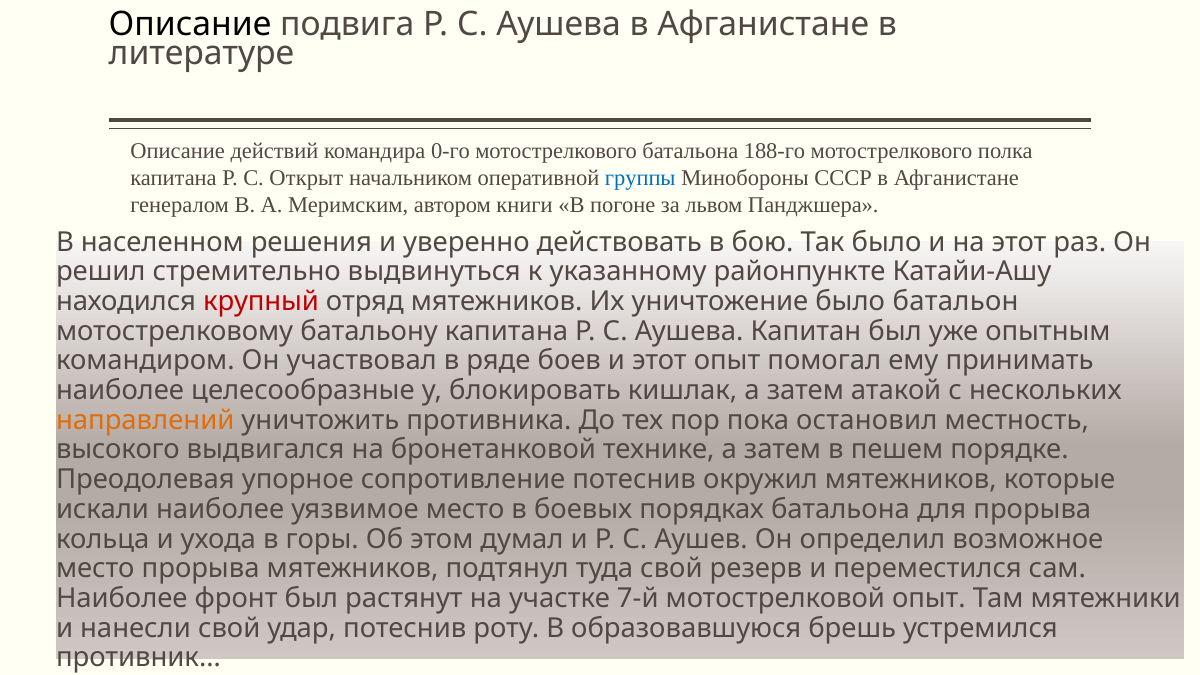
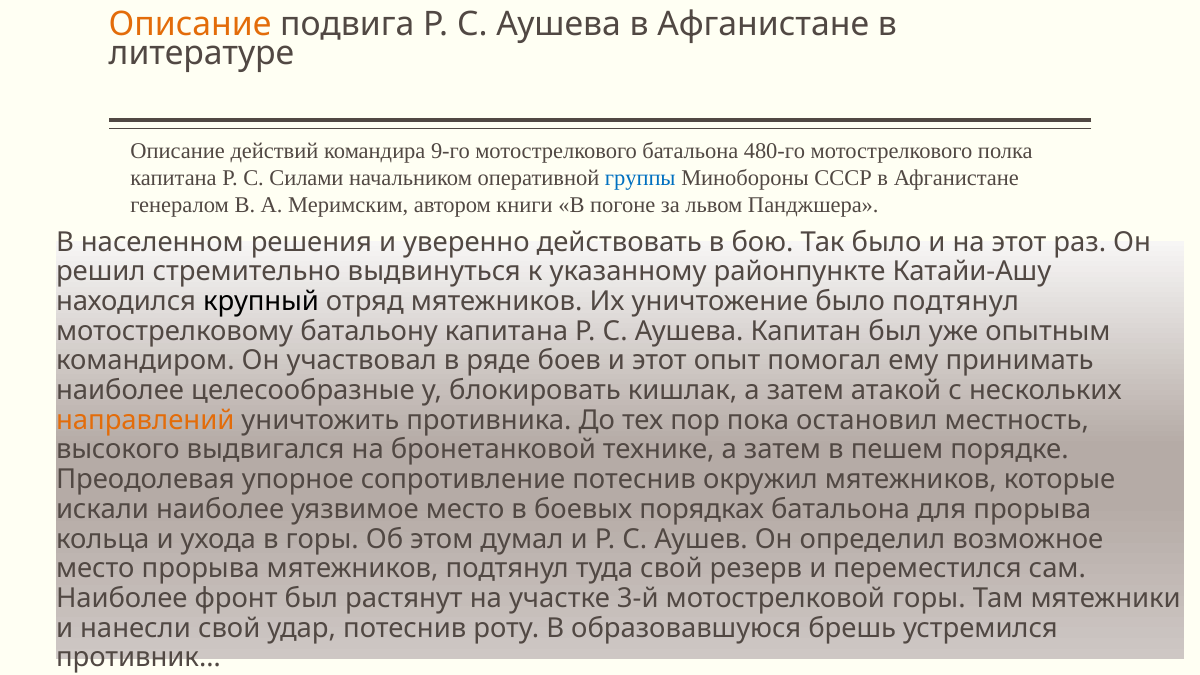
Описание at (190, 24) colour: black -> orange
0-го: 0-го -> 9-го
188-го: 188-го -> 480-го
Открыт: Открыт -> Силами
крупный colour: red -> black
было батальон: батальон -> подтянул
7-й: 7-й -> 3-й
мотострелковой опыт: опыт -> горы
